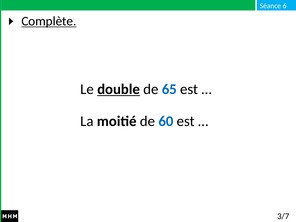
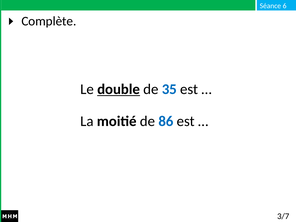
Complète underline: present -> none
65: 65 -> 35
60: 60 -> 86
